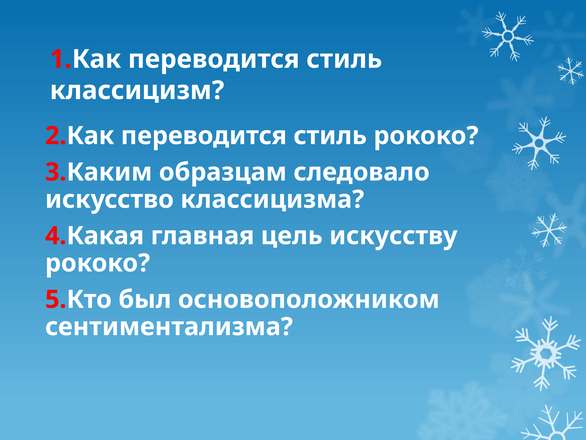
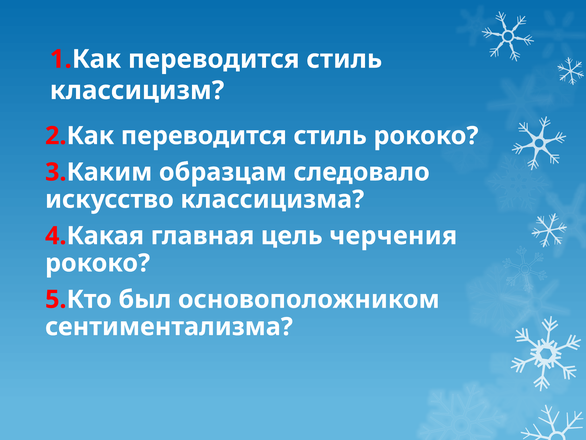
искусству: искусству -> черчения
